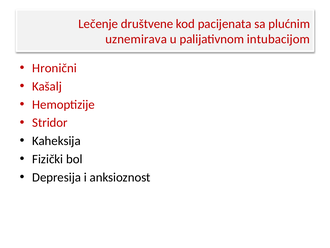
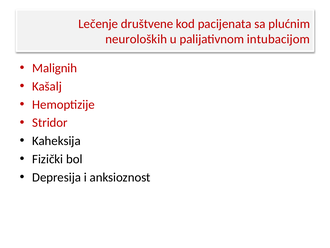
uznemirava: uznemirava -> neuroloških
Hronični: Hronični -> Malignih
